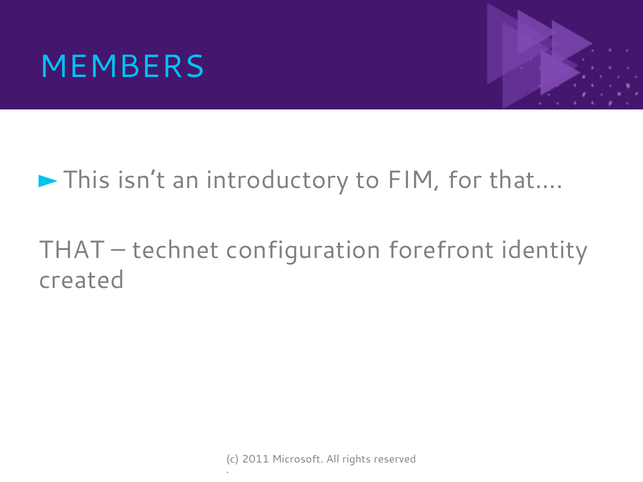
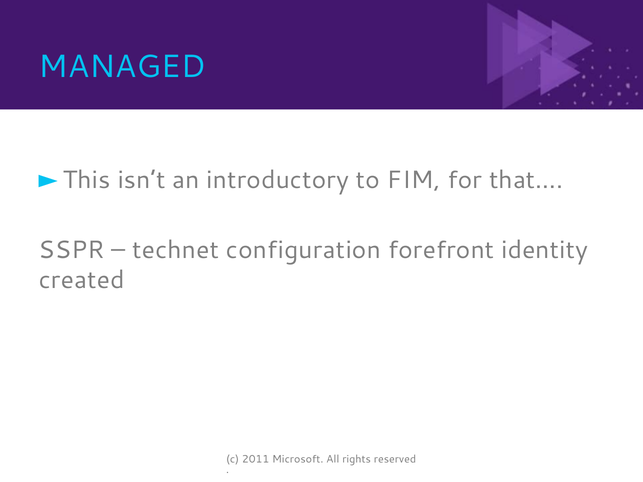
MEMBERS: MEMBERS -> MANAGED
THAT: THAT -> SSPR
